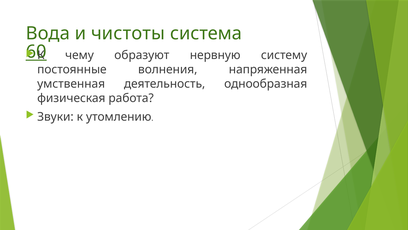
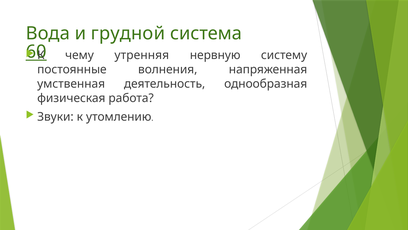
чистоты: чистоты -> грудной
образуют: образуют -> утренняя
